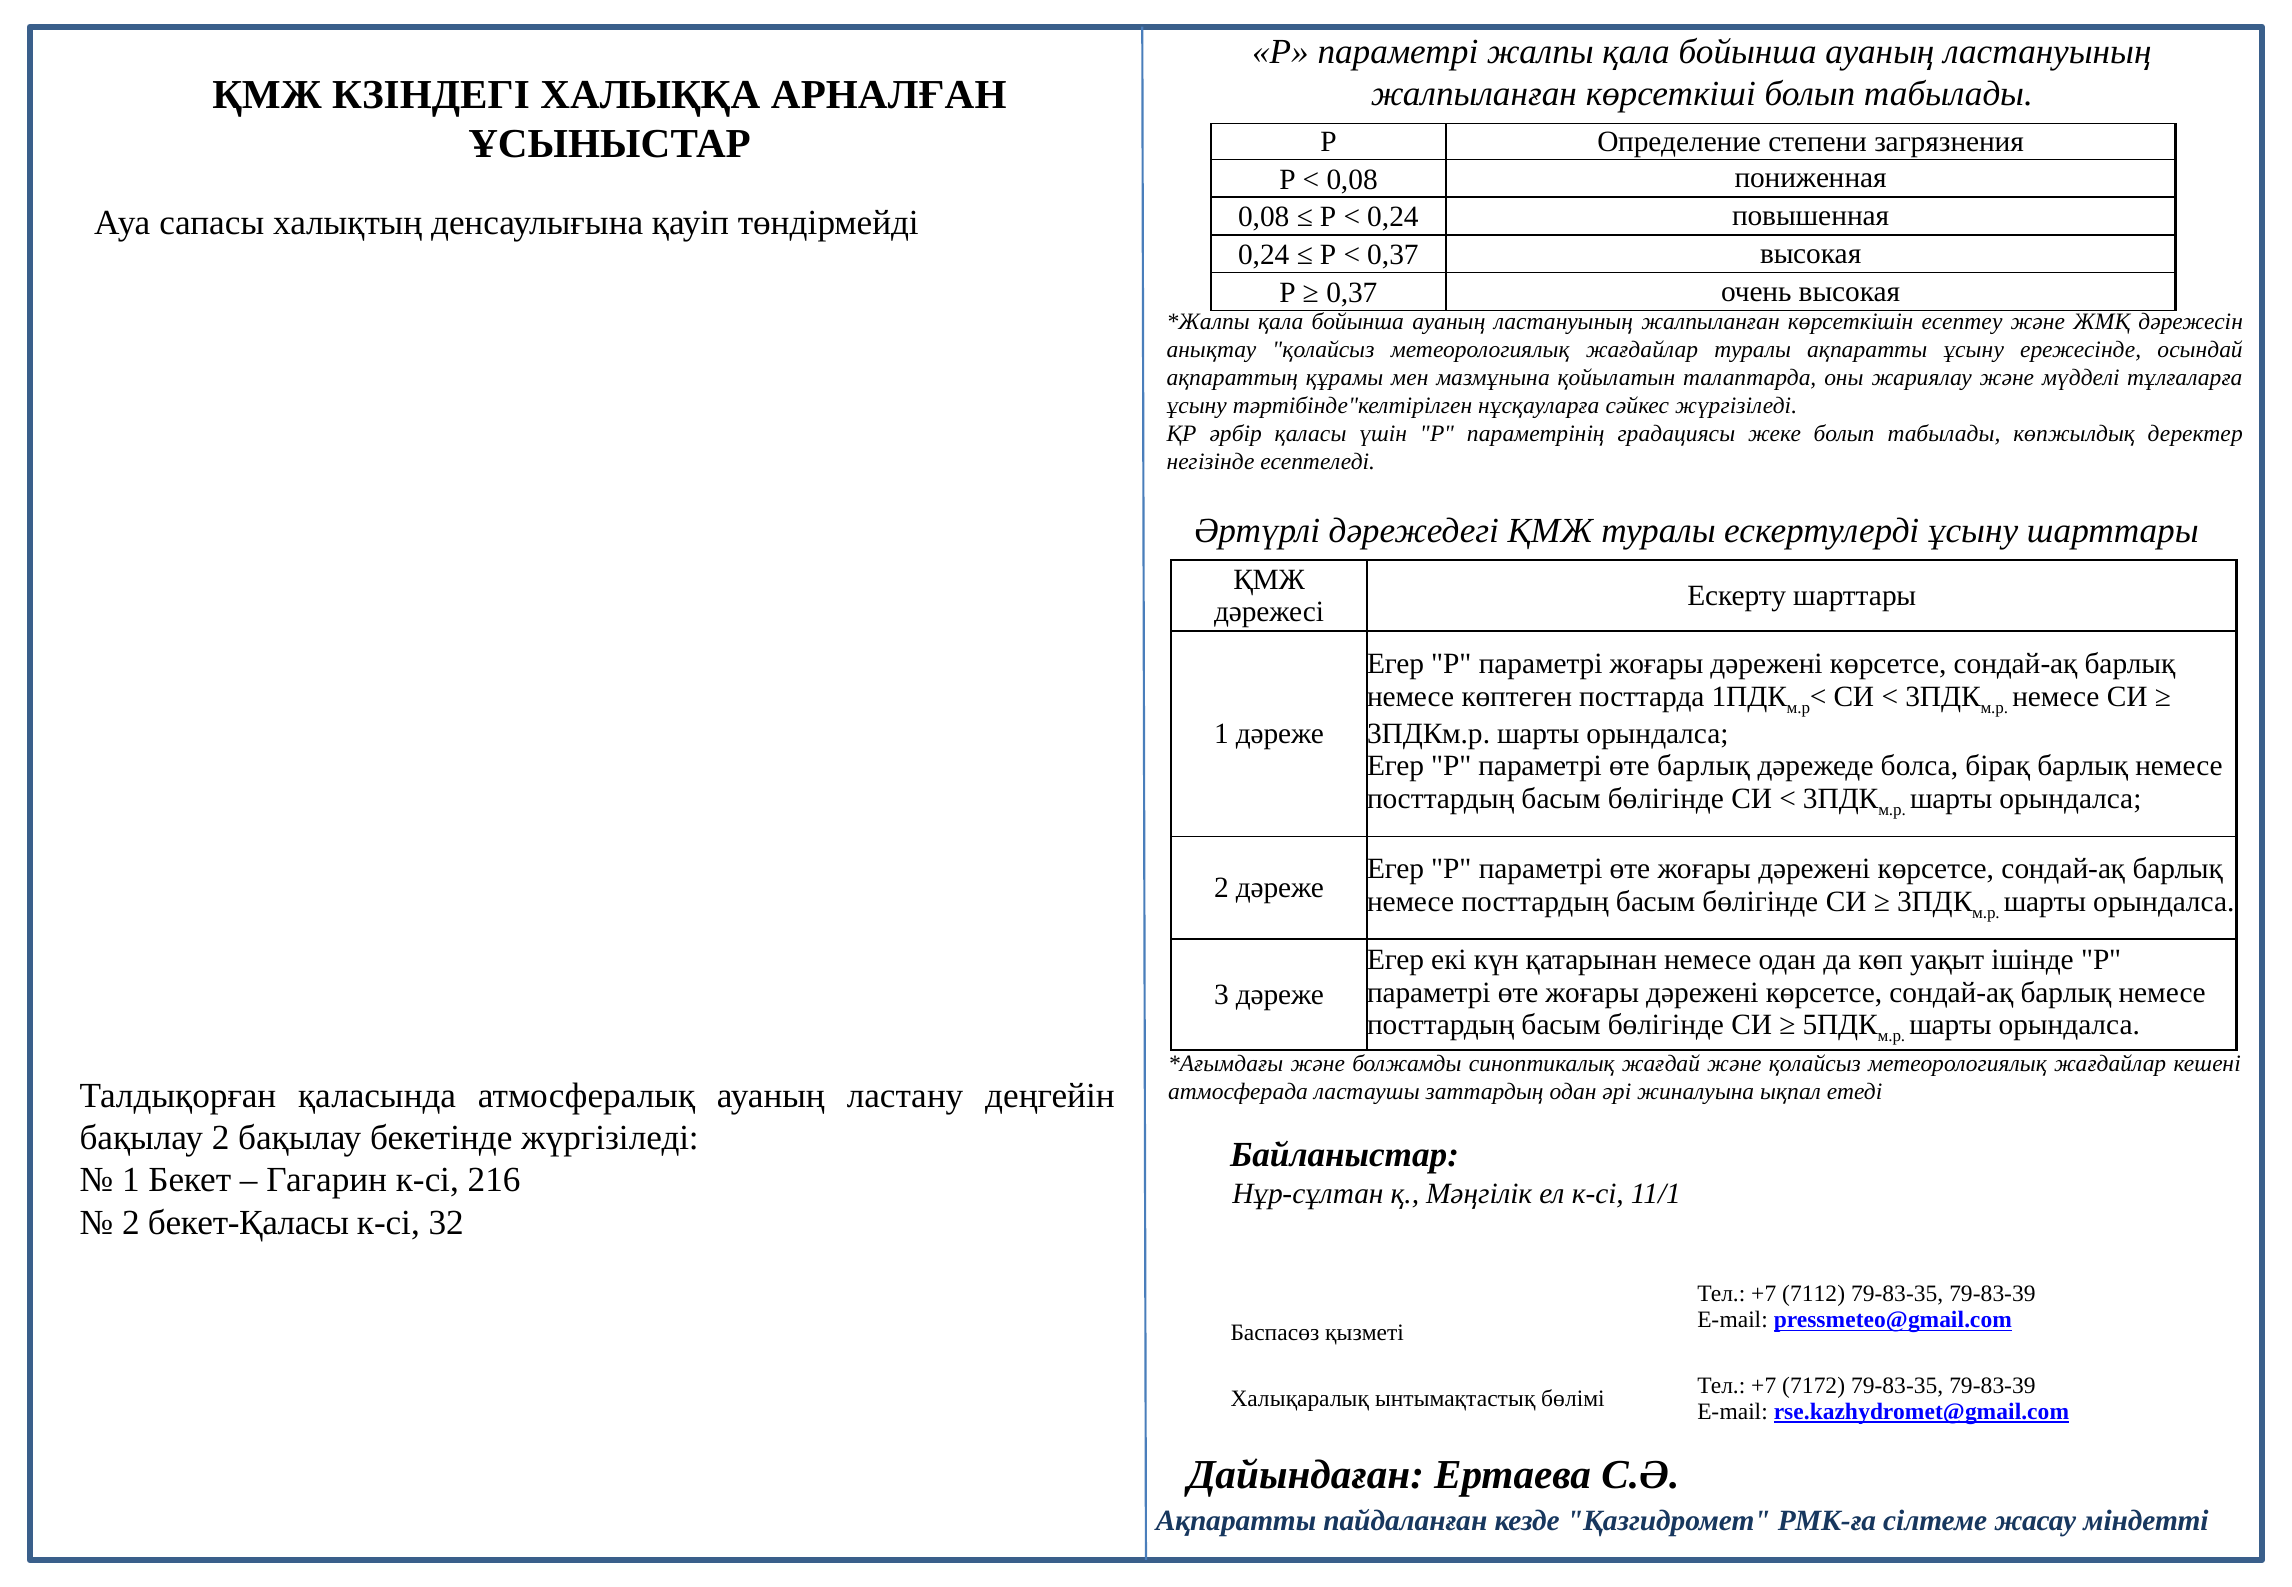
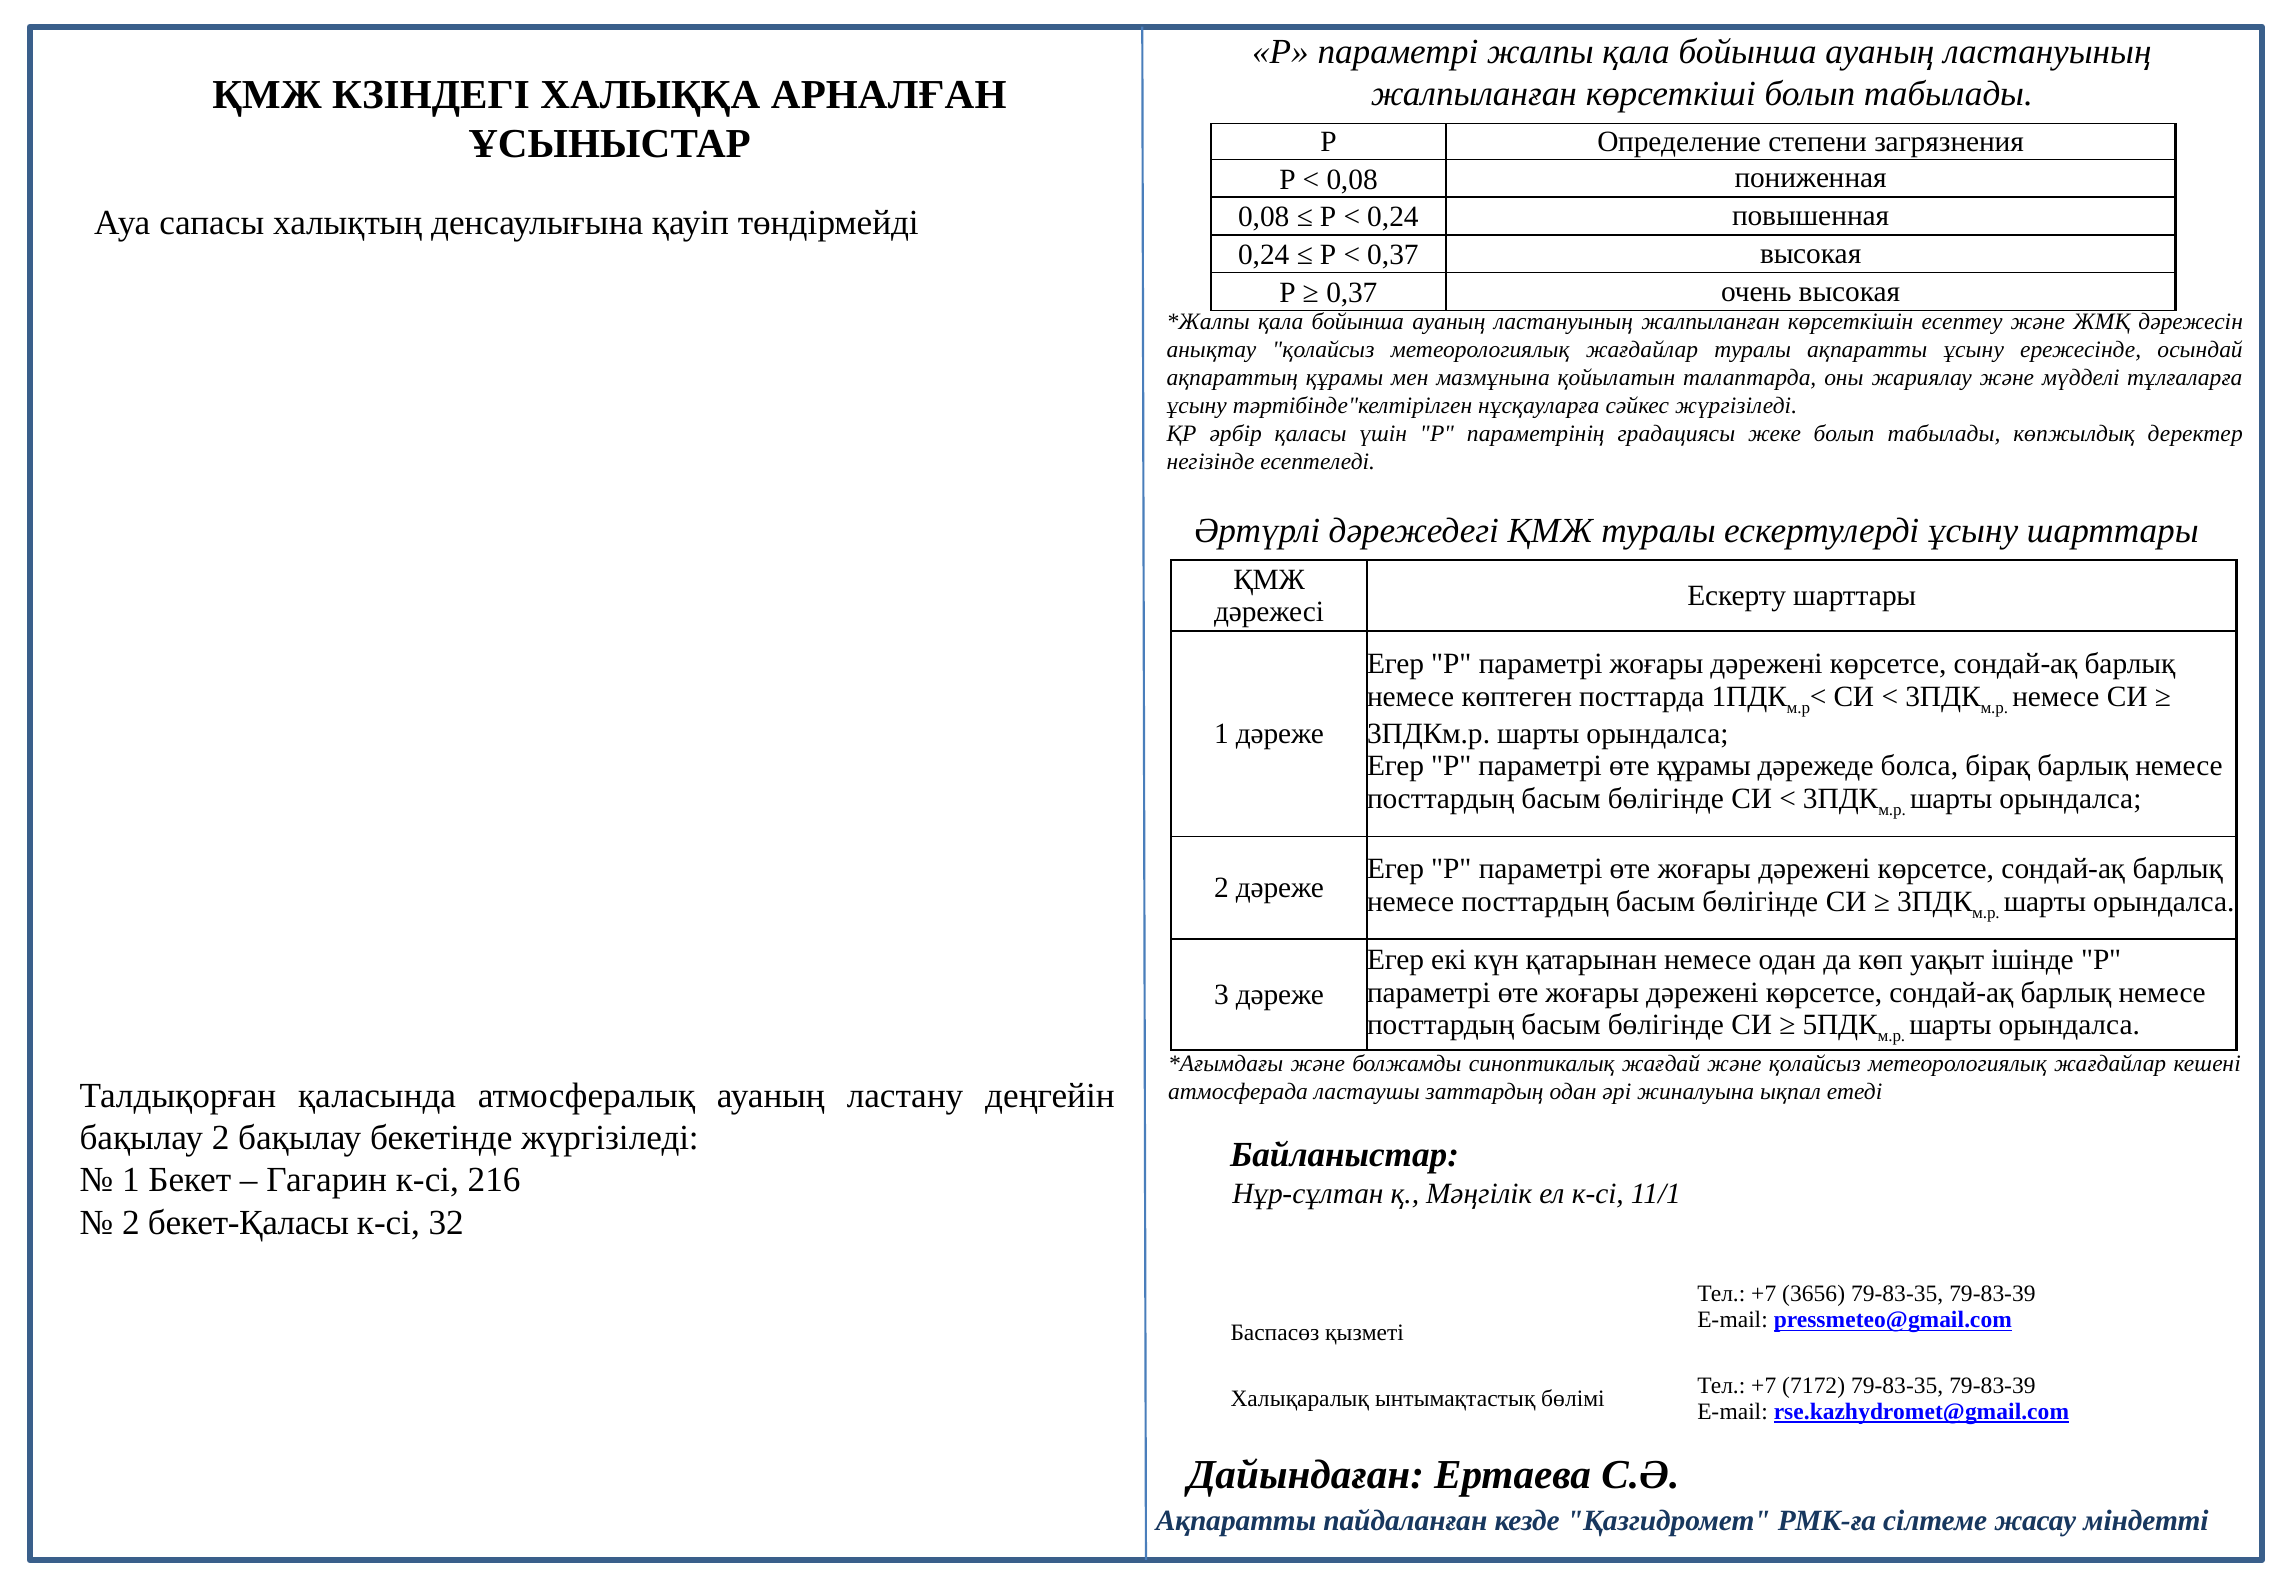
өте барлық: барлық -> құрамы
7112: 7112 -> 3656
